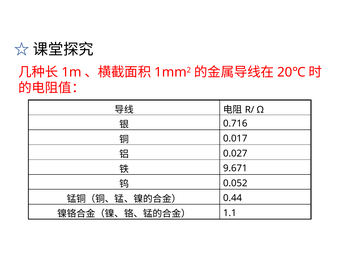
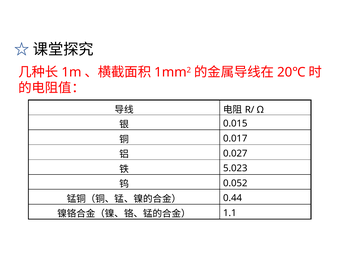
0.716: 0.716 -> 0.015
9.671: 9.671 -> 5.023
